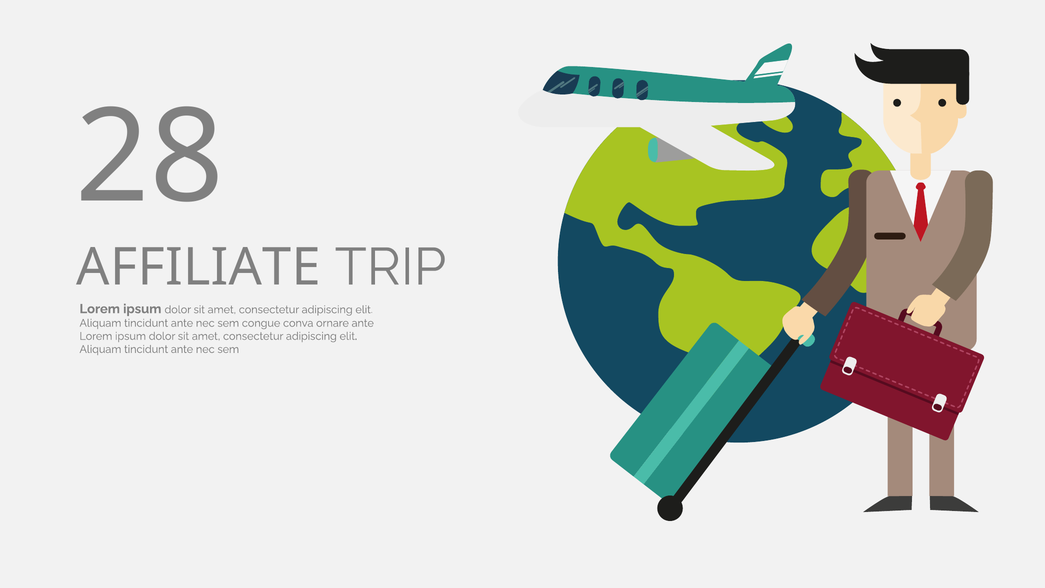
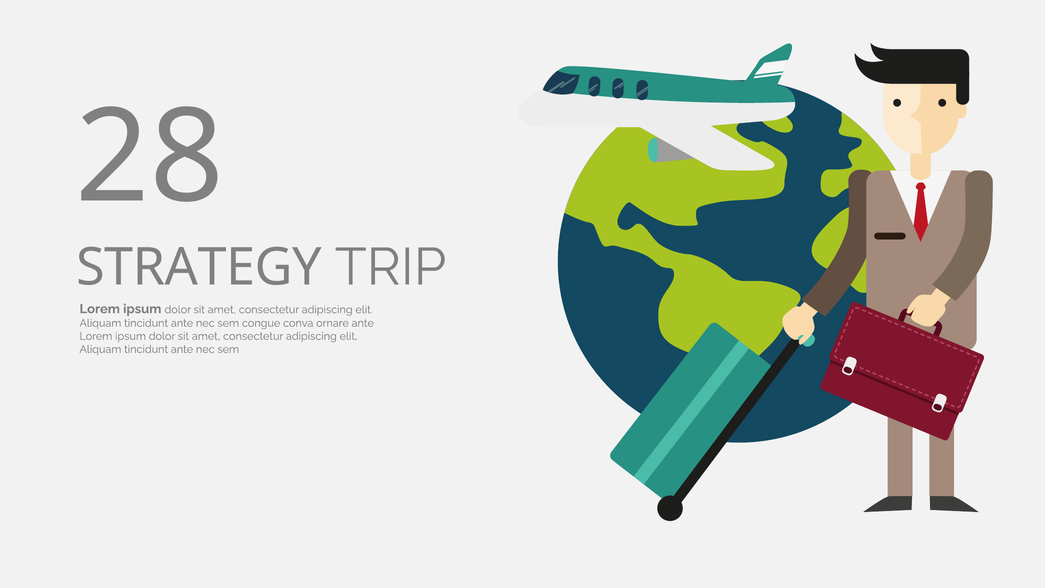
AFFILIATE: AFFILIATE -> STRATEGY
